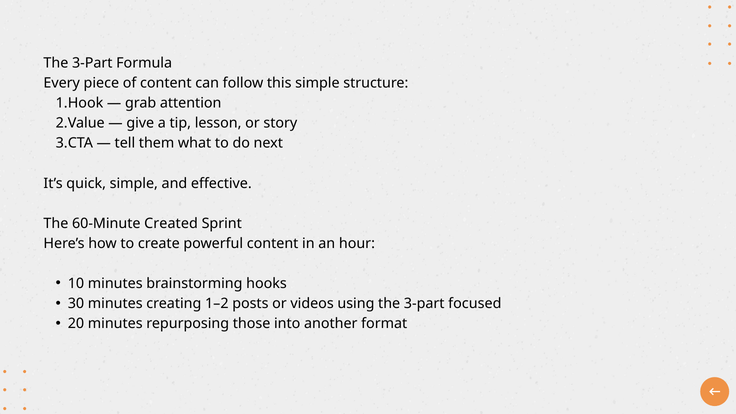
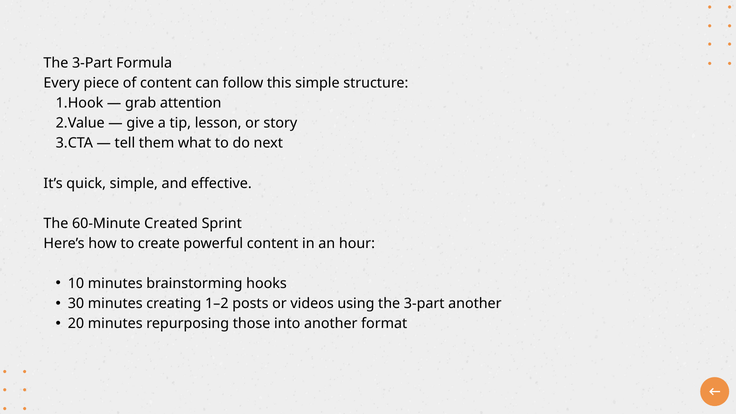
3-part focused: focused -> another
